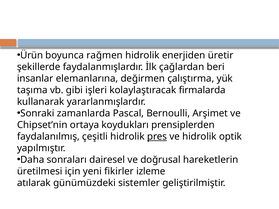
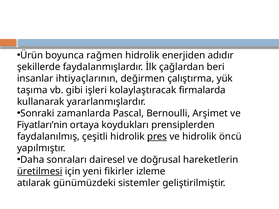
üretir: üretir -> adıdır
elemanlarına: elemanlarına -> ihtiyaçlarının
Chipset’nin: Chipset’nin -> Fiyatları’nin
optik: optik -> öncü
üretilmesi underline: none -> present
